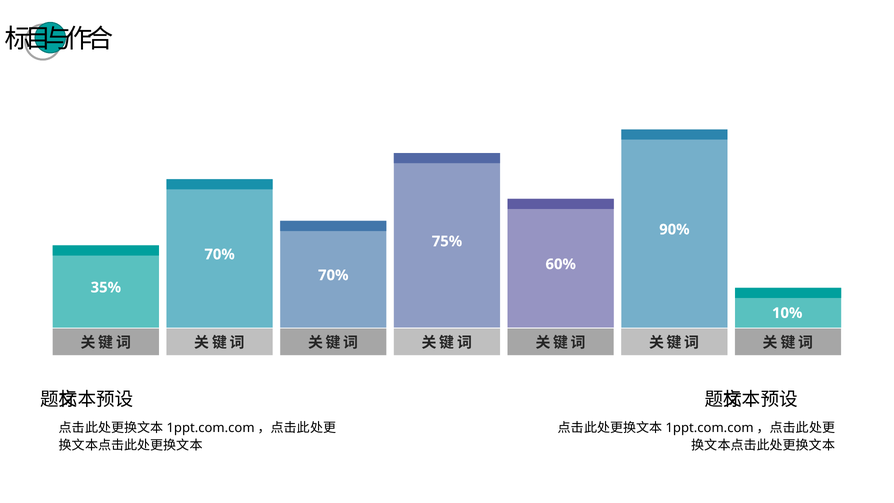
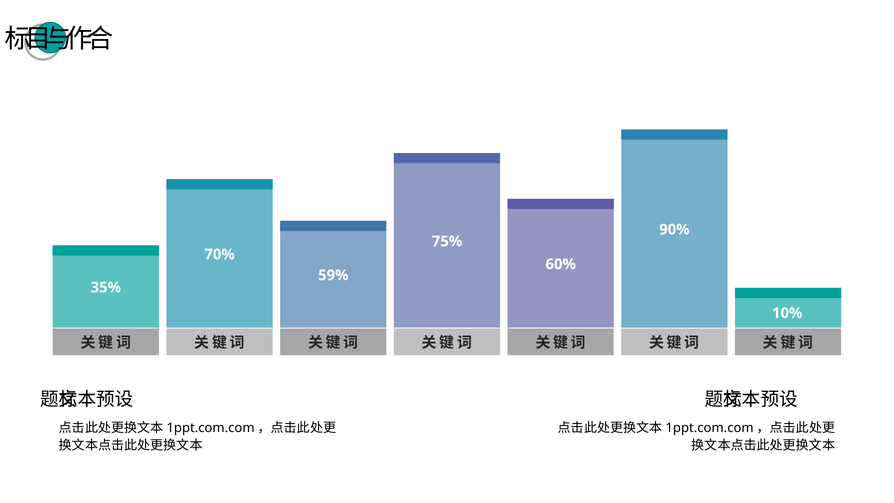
70% at (333, 275): 70% -> 59%
